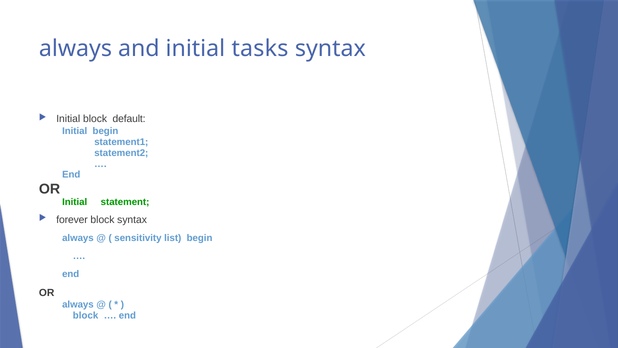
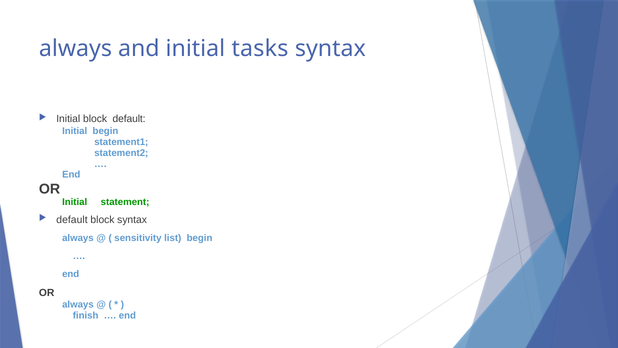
forever at (72, 219): forever -> default
block at (86, 315): block -> finish
